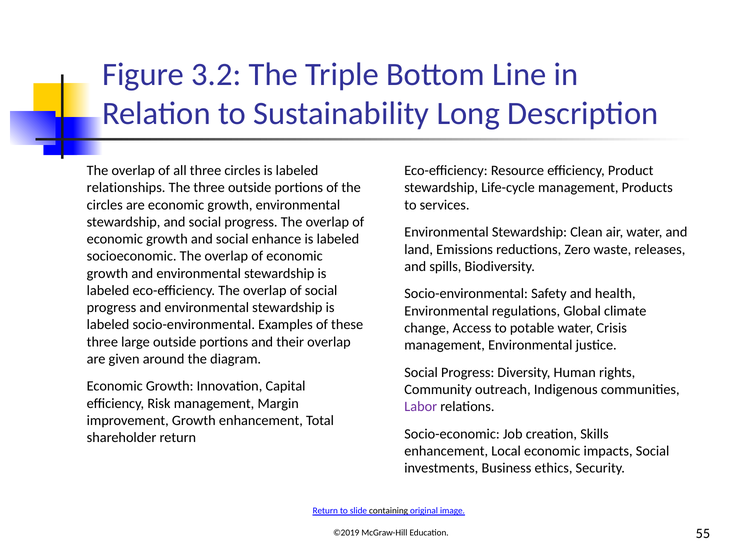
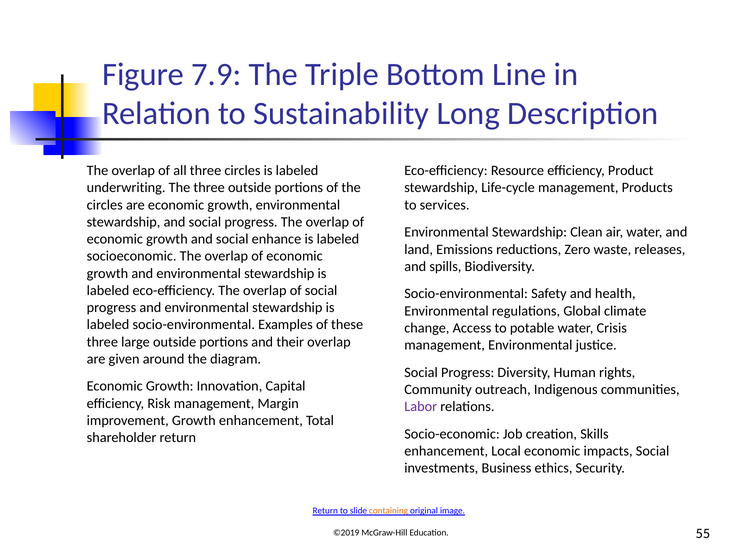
3.2: 3.2 -> 7.9
relationships: relationships -> underwriting
containing colour: black -> orange
